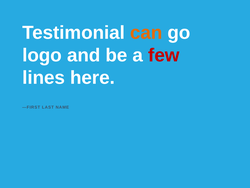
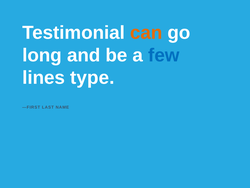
logo: logo -> long
few colour: red -> blue
here: here -> type
